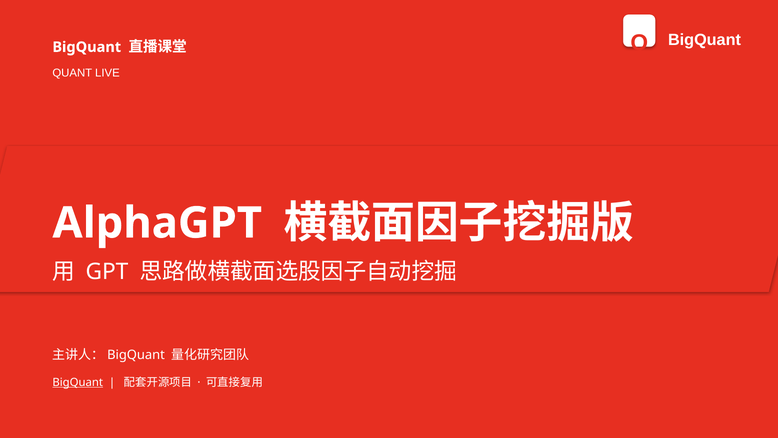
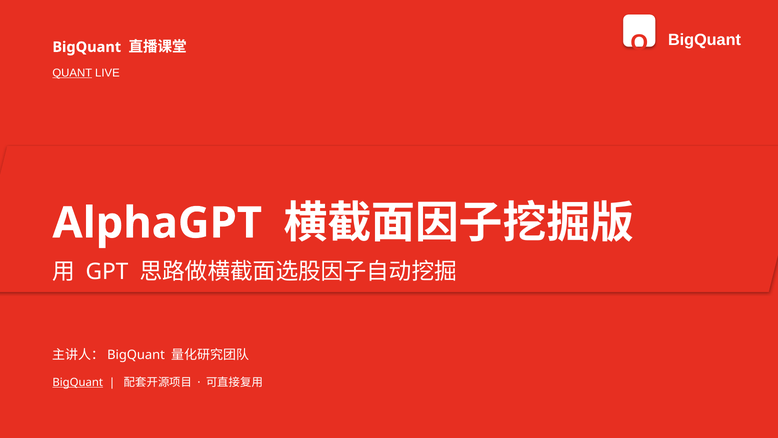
QUANT underline: none -> present
